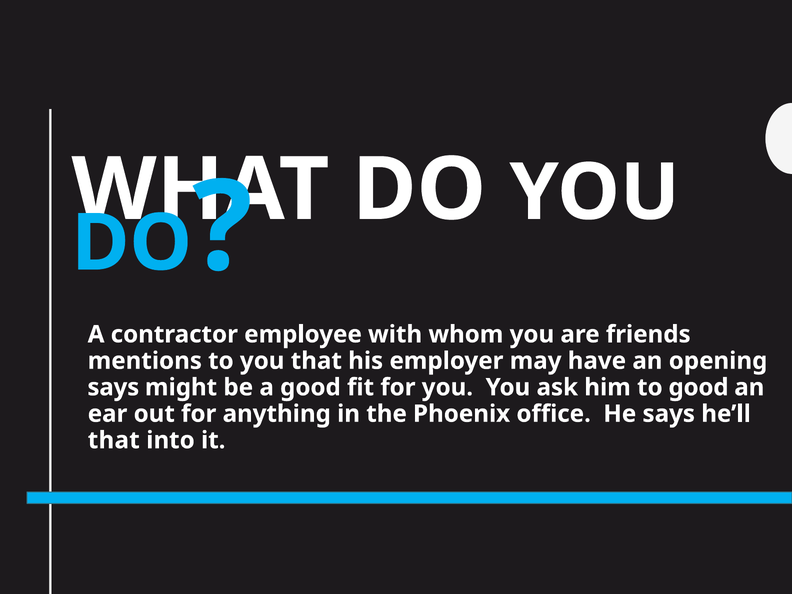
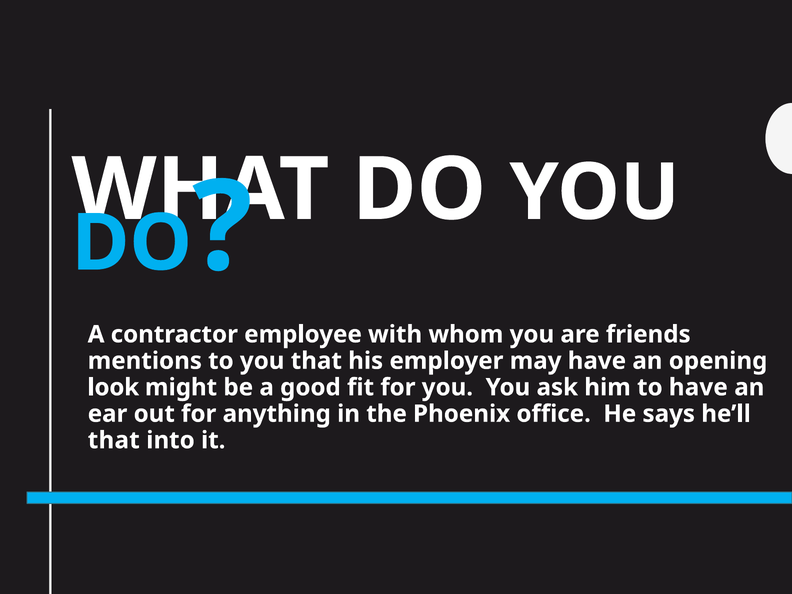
says at (113, 387): says -> look
to good: good -> have
